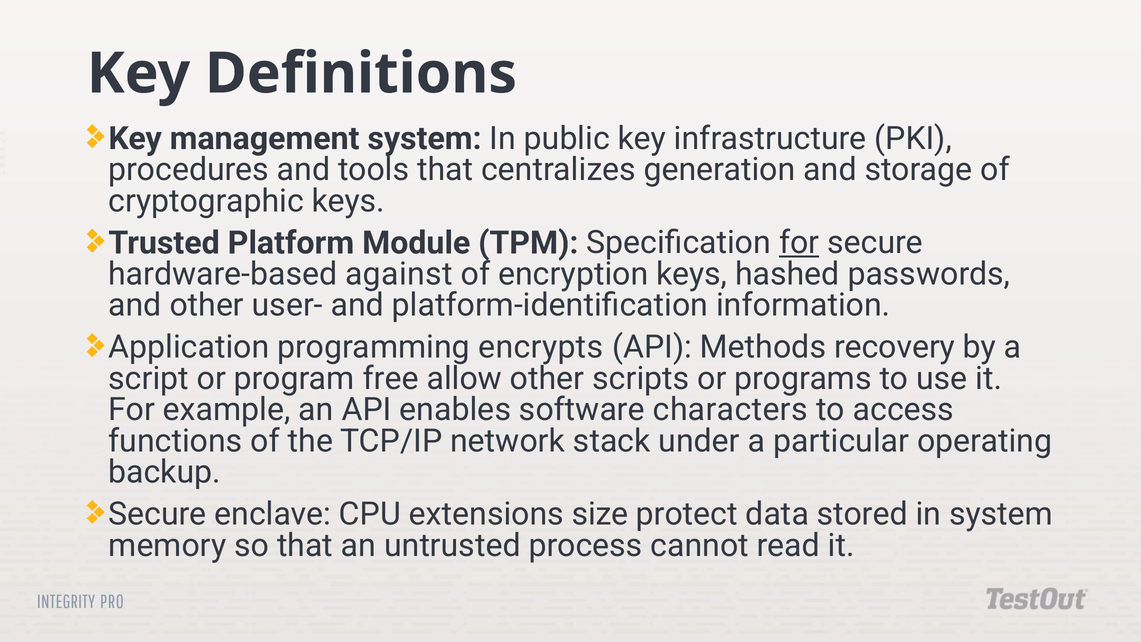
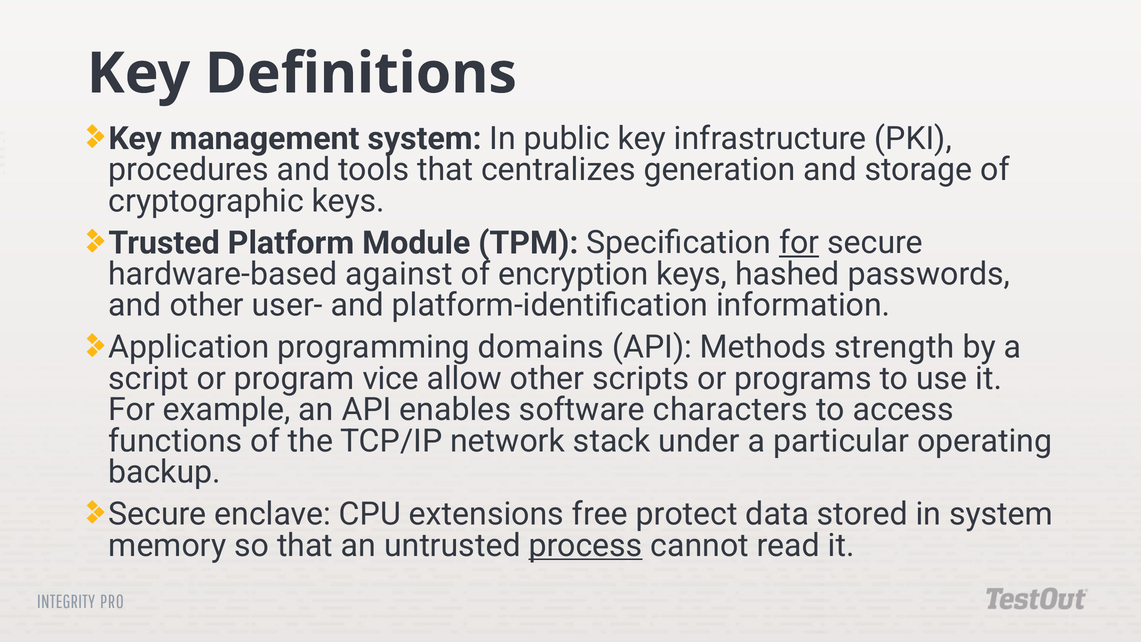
encrypts: encrypts -> domains
recovery: recovery -> strength
free: free -> vice
size: size -> free
process underline: none -> present
